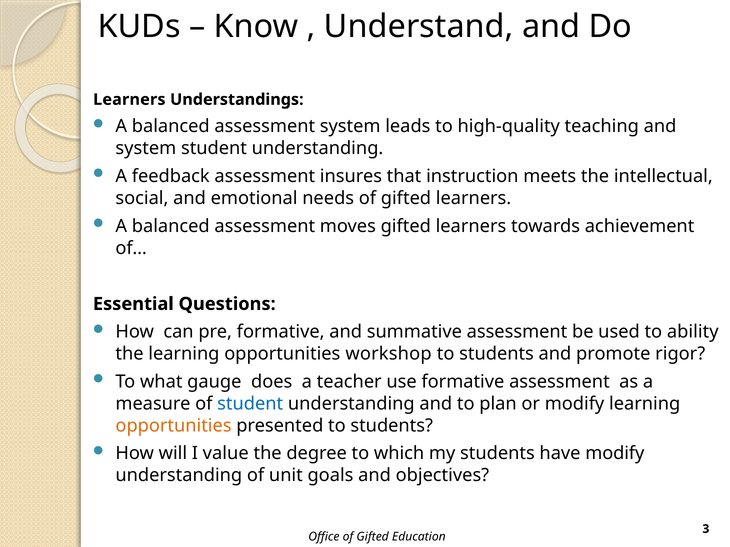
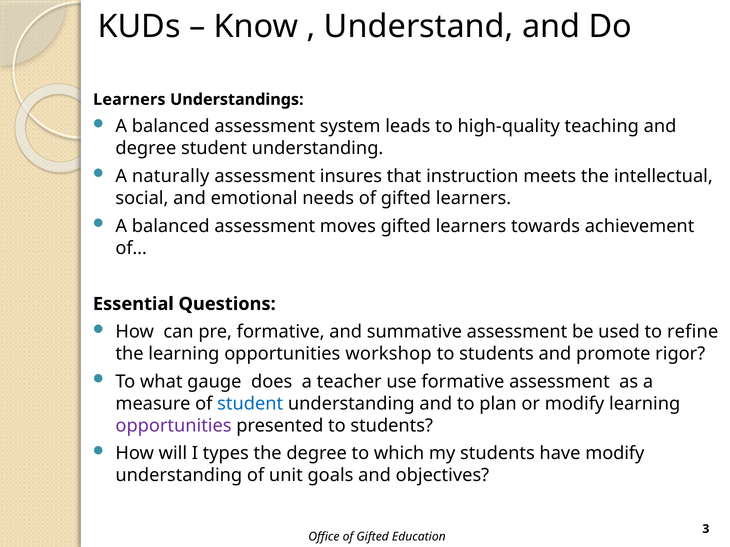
system at (146, 148): system -> degree
feedback: feedback -> naturally
ability: ability -> refine
opportunities at (174, 426) colour: orange -> purple
value: value -> types
